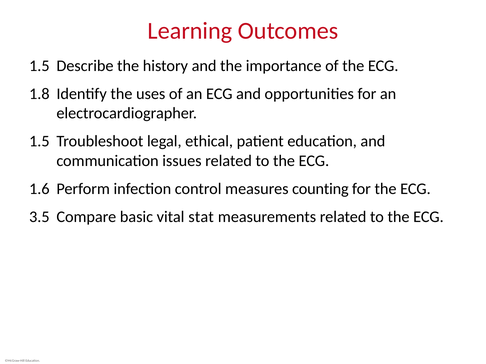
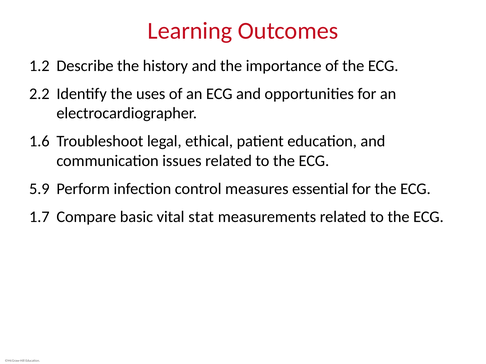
1.5 at (39, 66): 1.5 -> 1.2
1.8: 1.8 -> 2.2
1.5 at (39, 141): 1.5 -> 1.6
1.6: 1.6 -> 5.9
counting: counting -> essential
3.5: 3.5 -> 1.7
